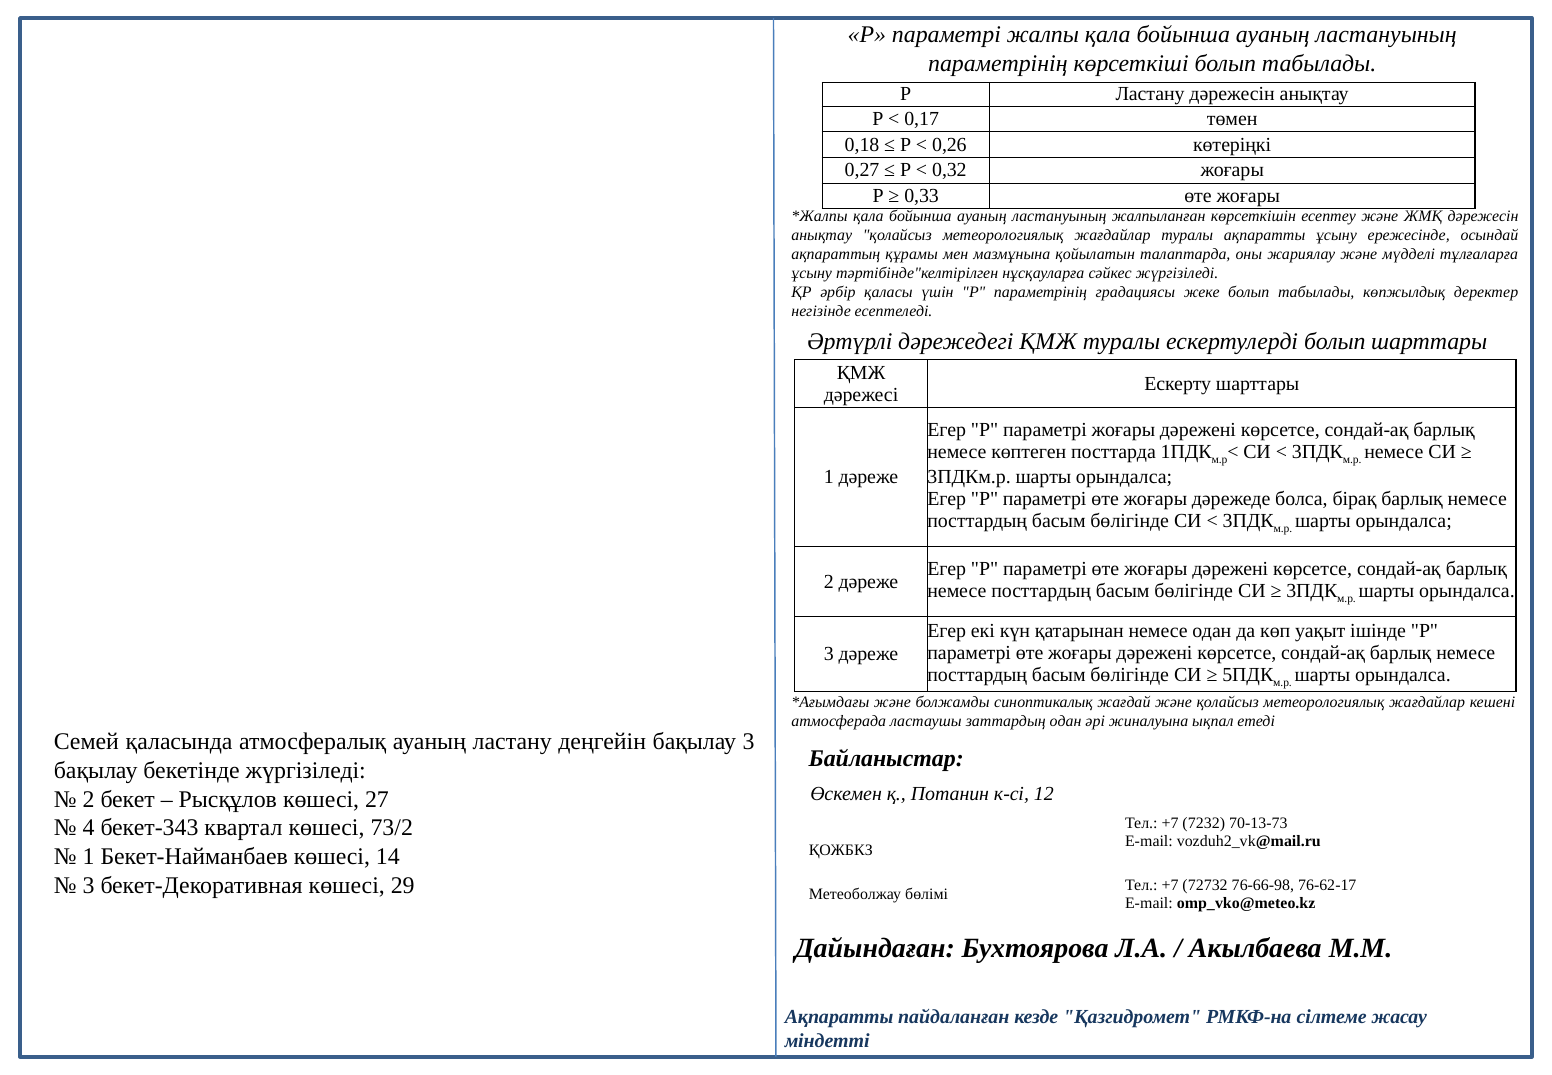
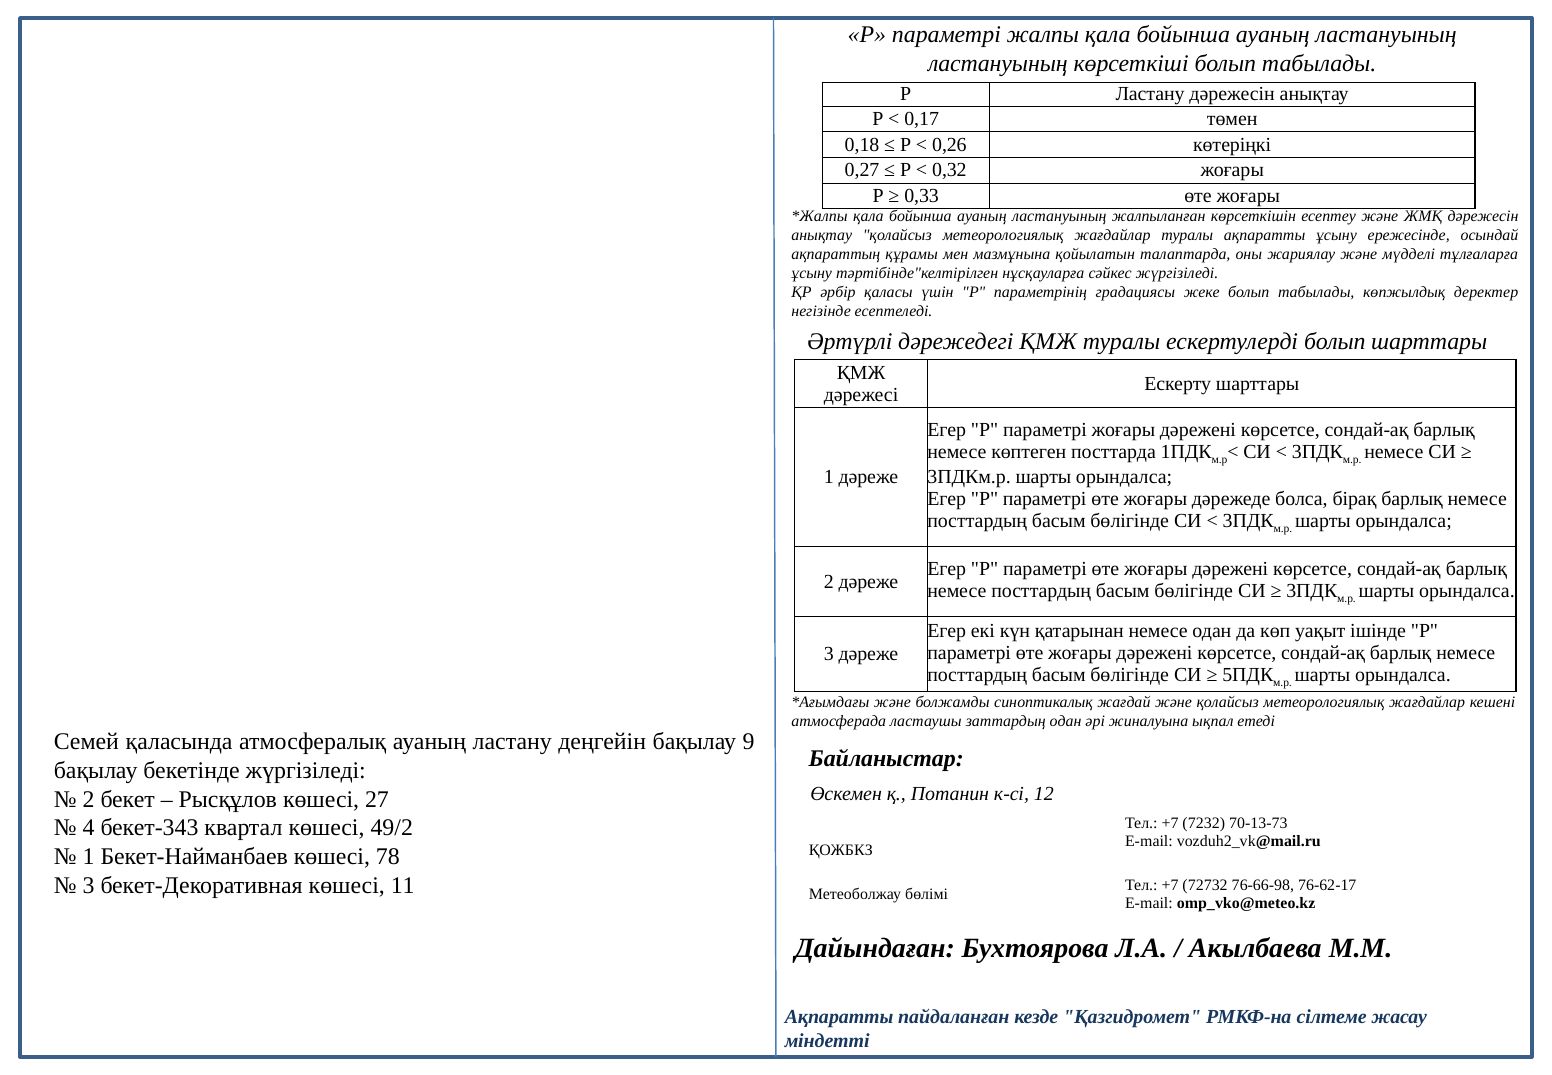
параметрінің at (998, 64): параметрінің -> ластануының
бақылау 3: 3 -> 9
73/2: 73/2 -> 49/2
14: 14 -> 78
29: 29 -> 11
